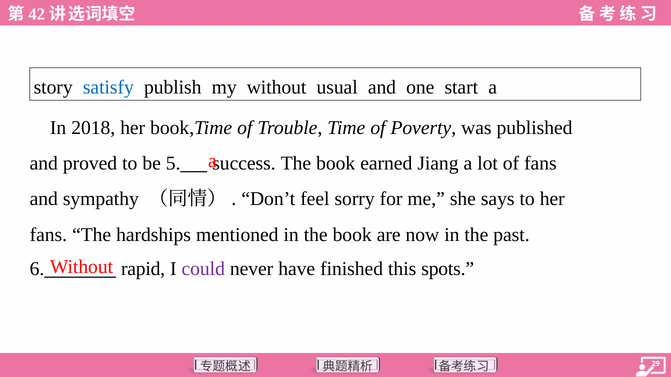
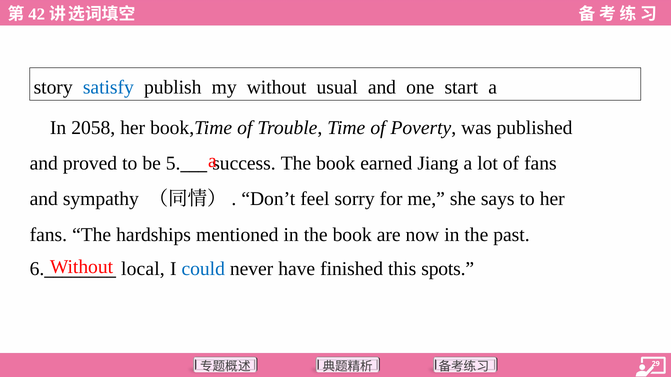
2018: 2018 -> 2058
rapid: rapid -> local
could colour: purple -> blue
